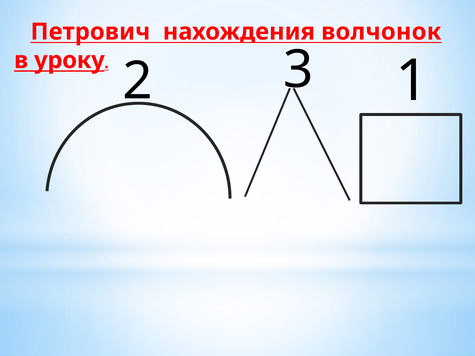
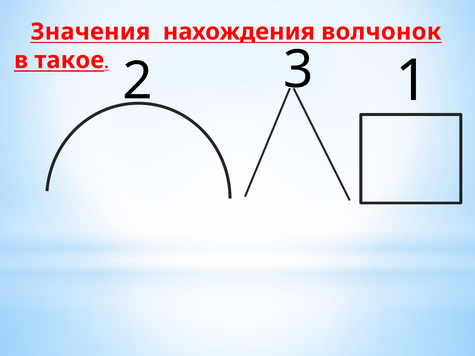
Петрович: Петрович -> Значения
уроку: уроку -> такое
